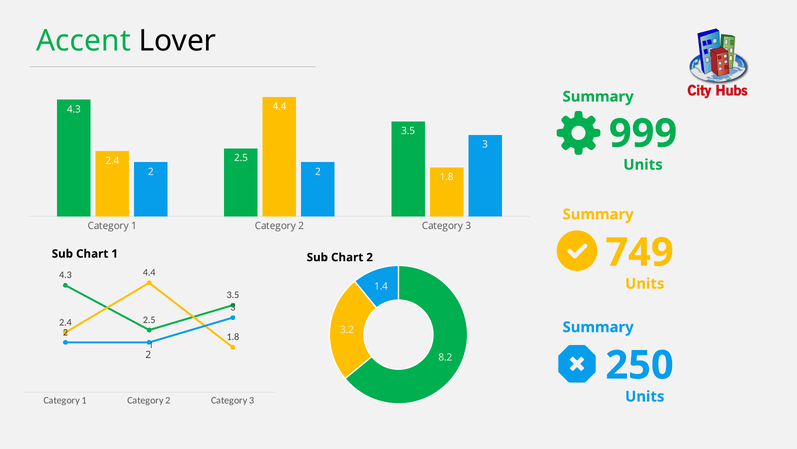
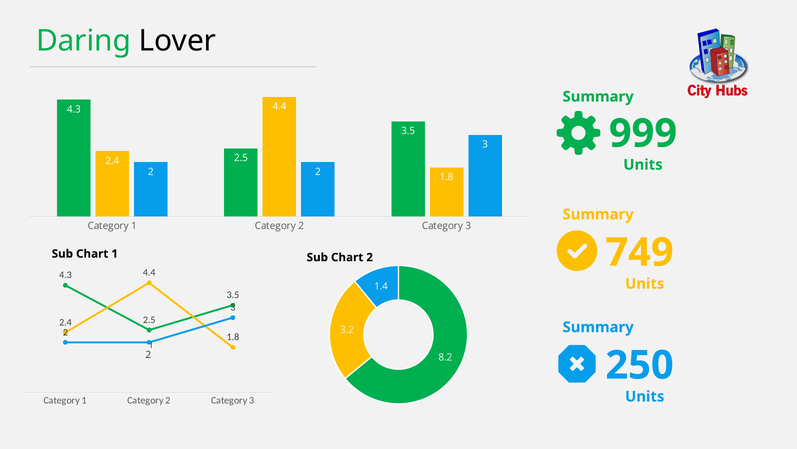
Accent: Accent -> Daring
